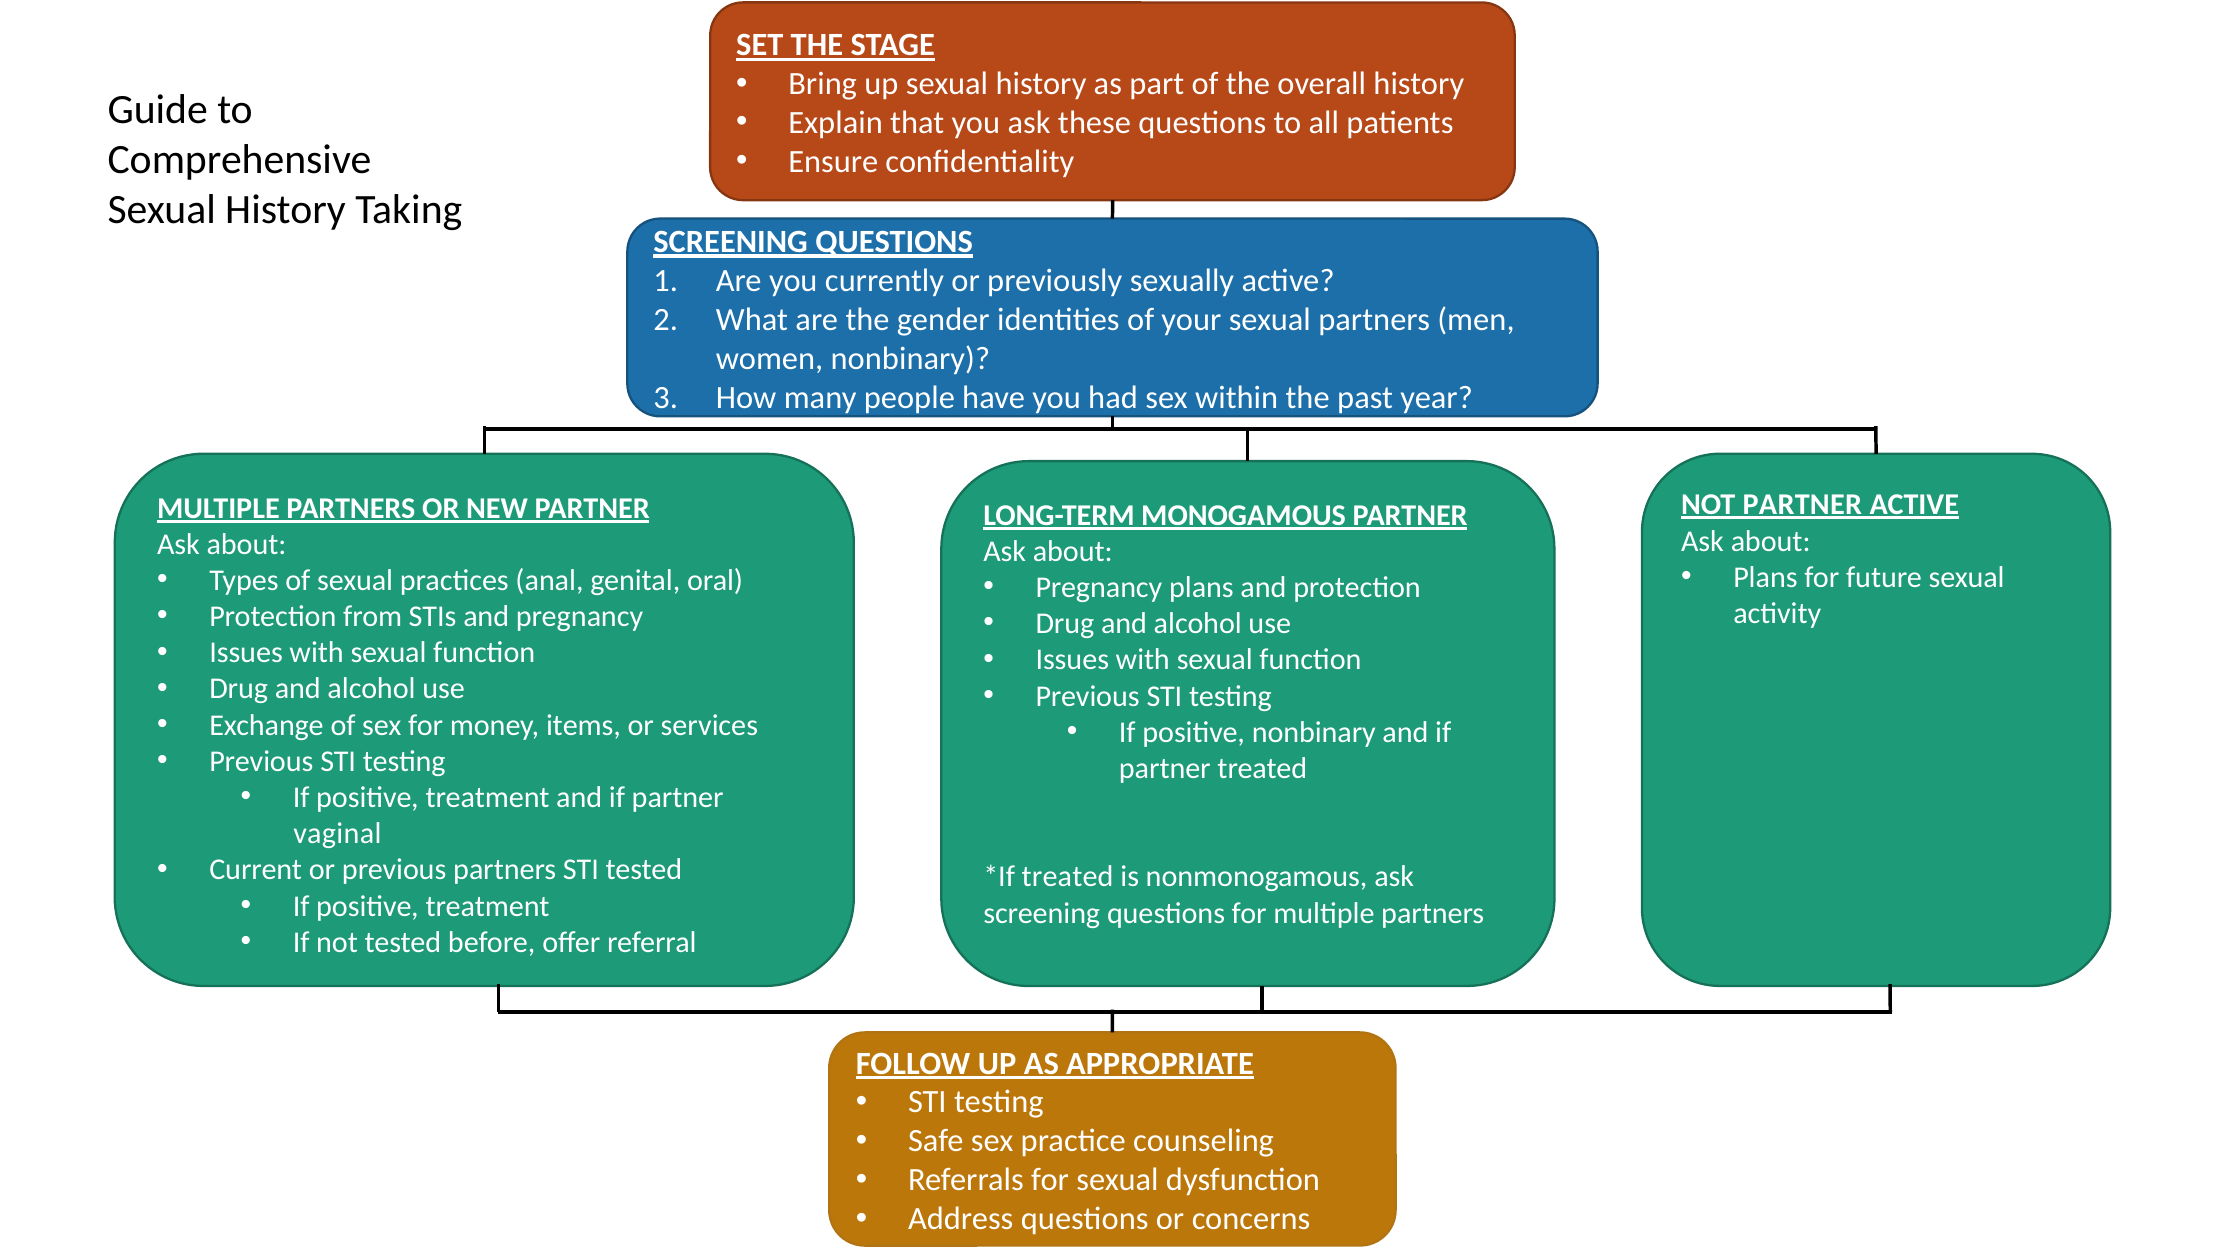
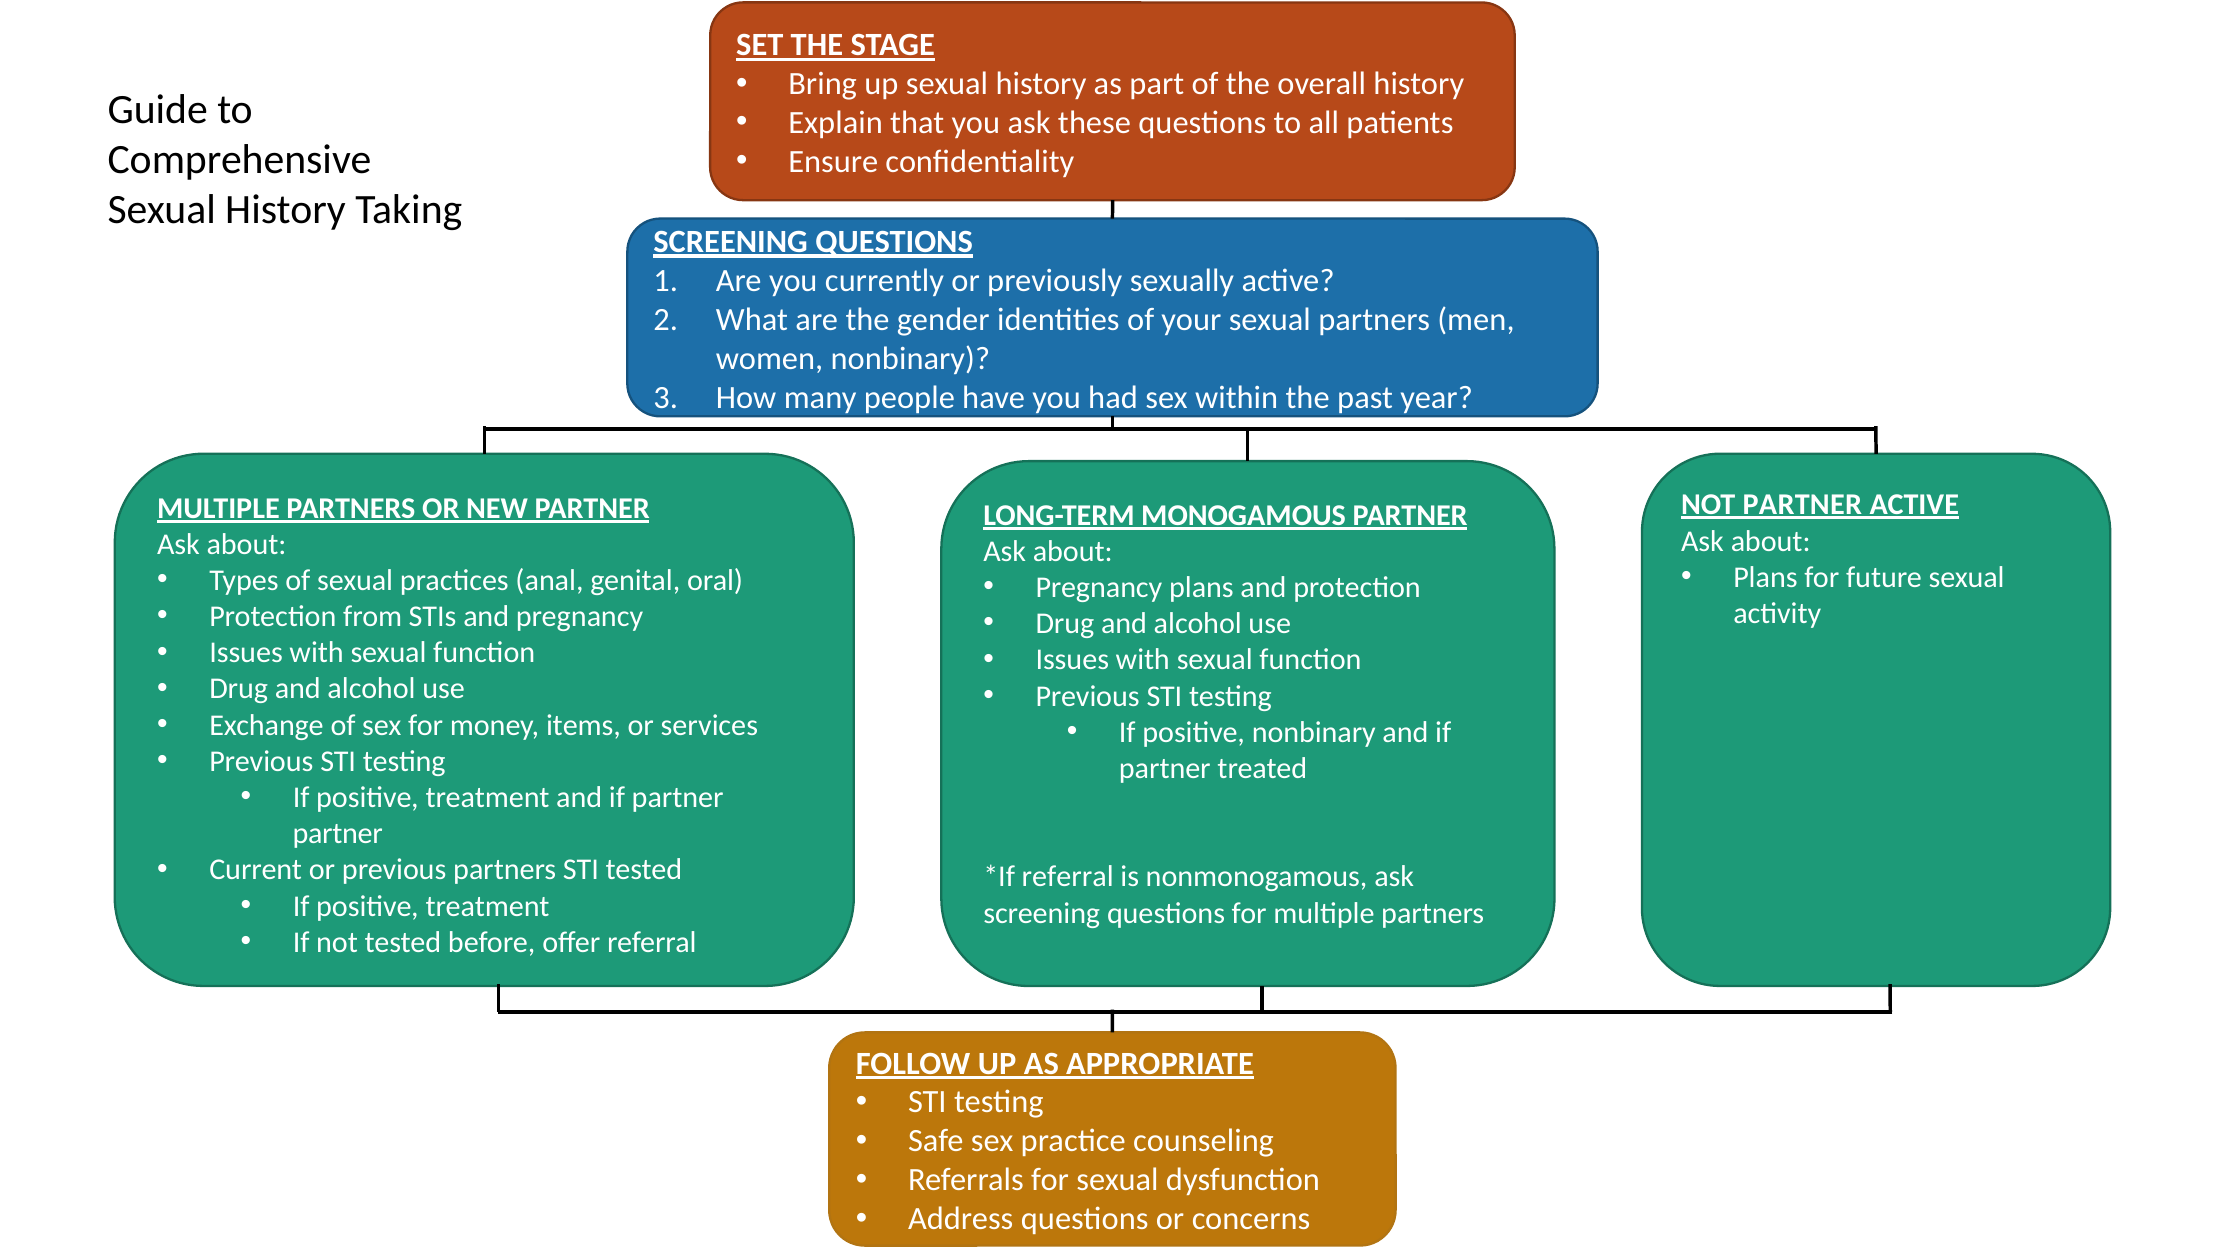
vaginal at (337, 834): vaginal -> partner
treated at (1068, 877): treated -> referral
